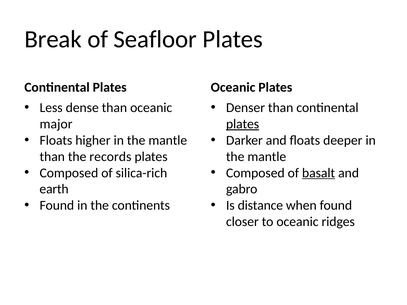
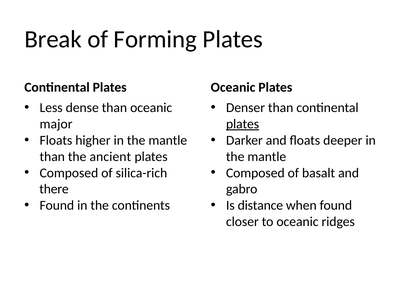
Seafloor: Seafloor -> Forming
records: records -> ancient
basalt underline: present -> none
earth: earth -> there
